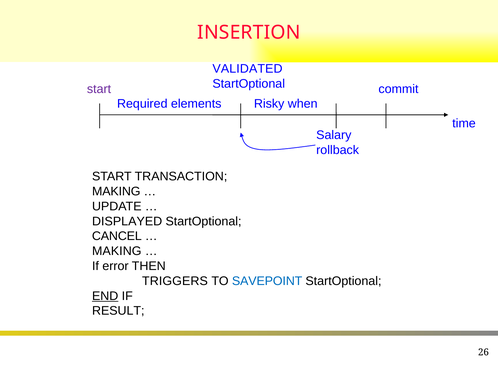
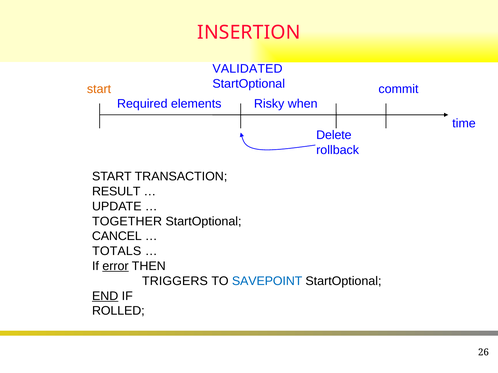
start at (99, 89) colour: purple -> orange
Salary: Salary -> Delete
MAKING at (116, 192): MAKING -> RESULT
DISPLAYED: DISPLAYED -> TOGETHER
MAKING at (117, 251): MAKING -> TOTALS
error underline: none -> present
RESULT: RESULT -> ROLLED
